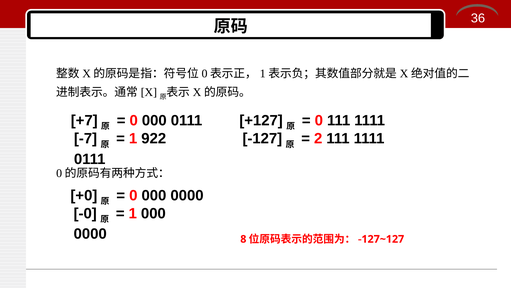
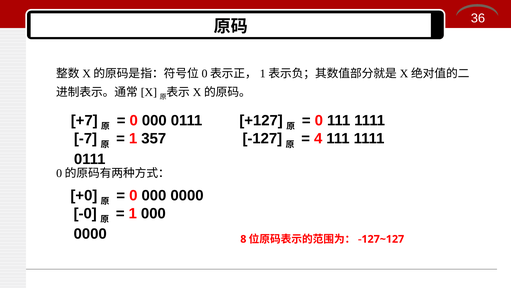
922: 922 -> 357
2: 2 -> 4
